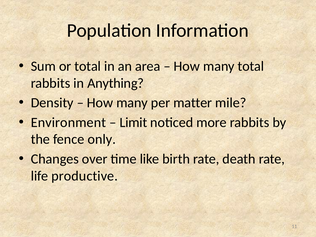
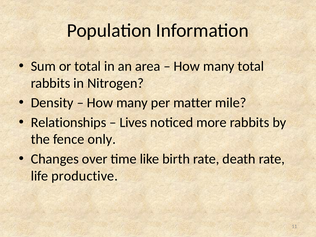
Anything: Anything -> Nitrogen
Environment: Environment -> Relationships
Limit: Limit -> Lives
